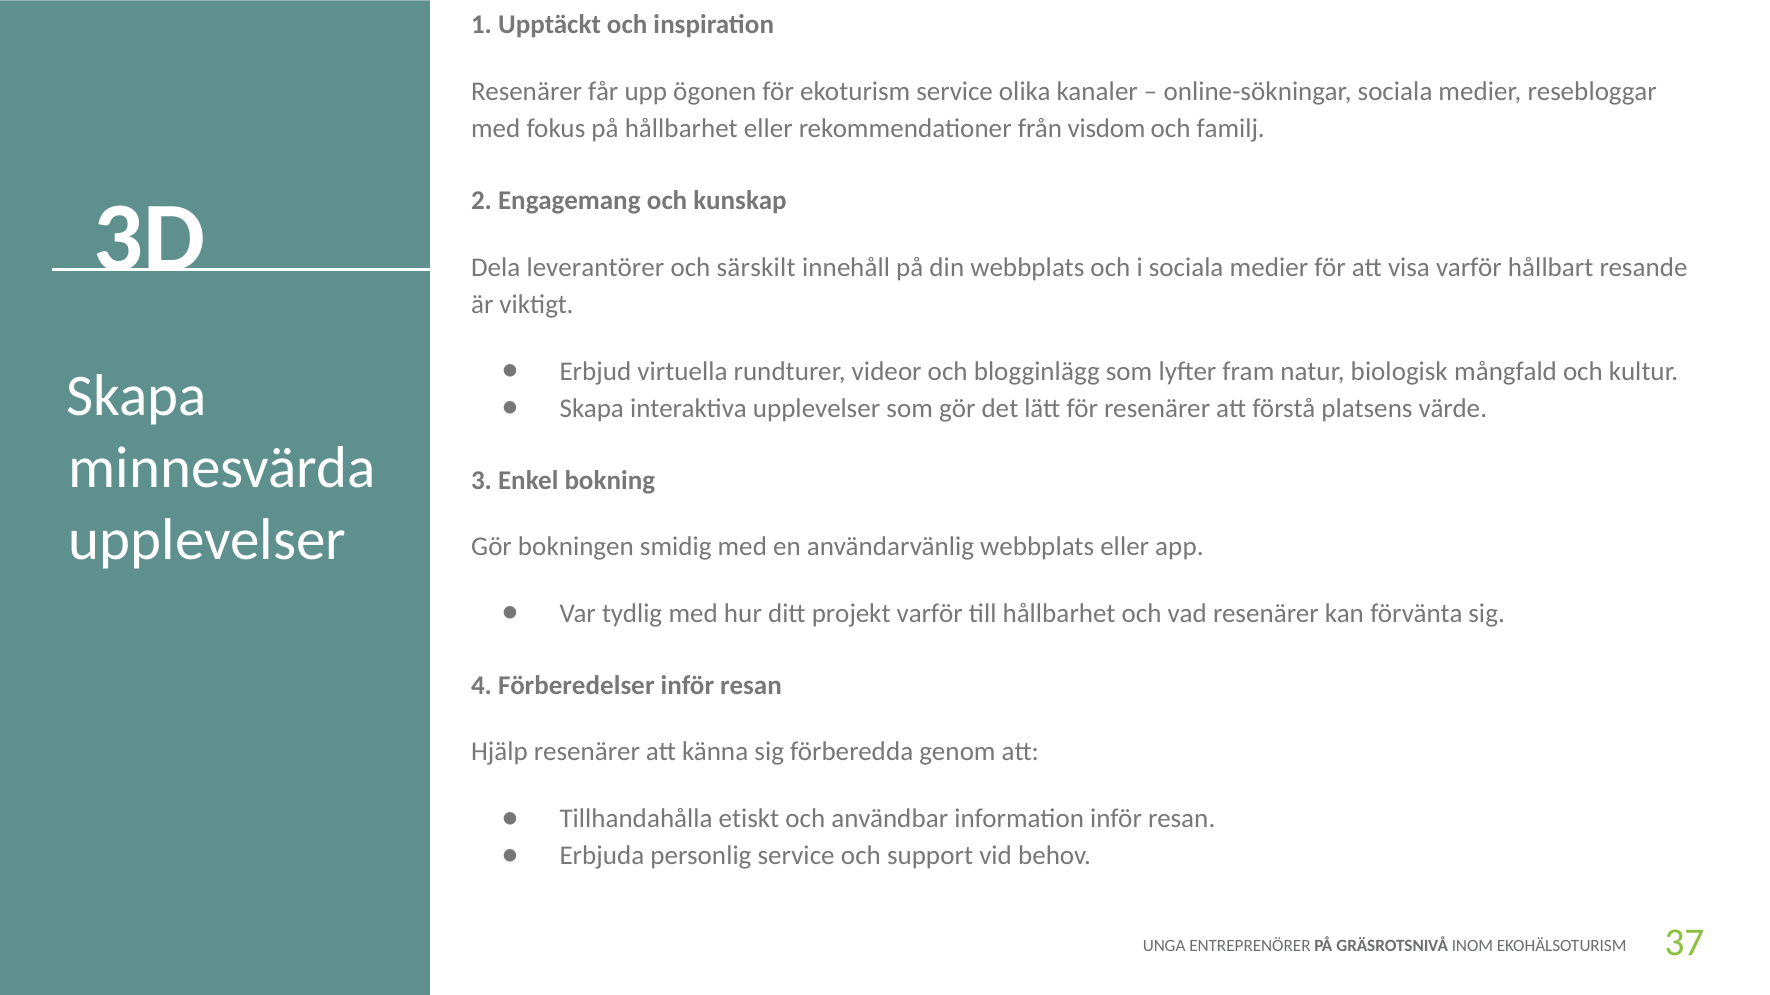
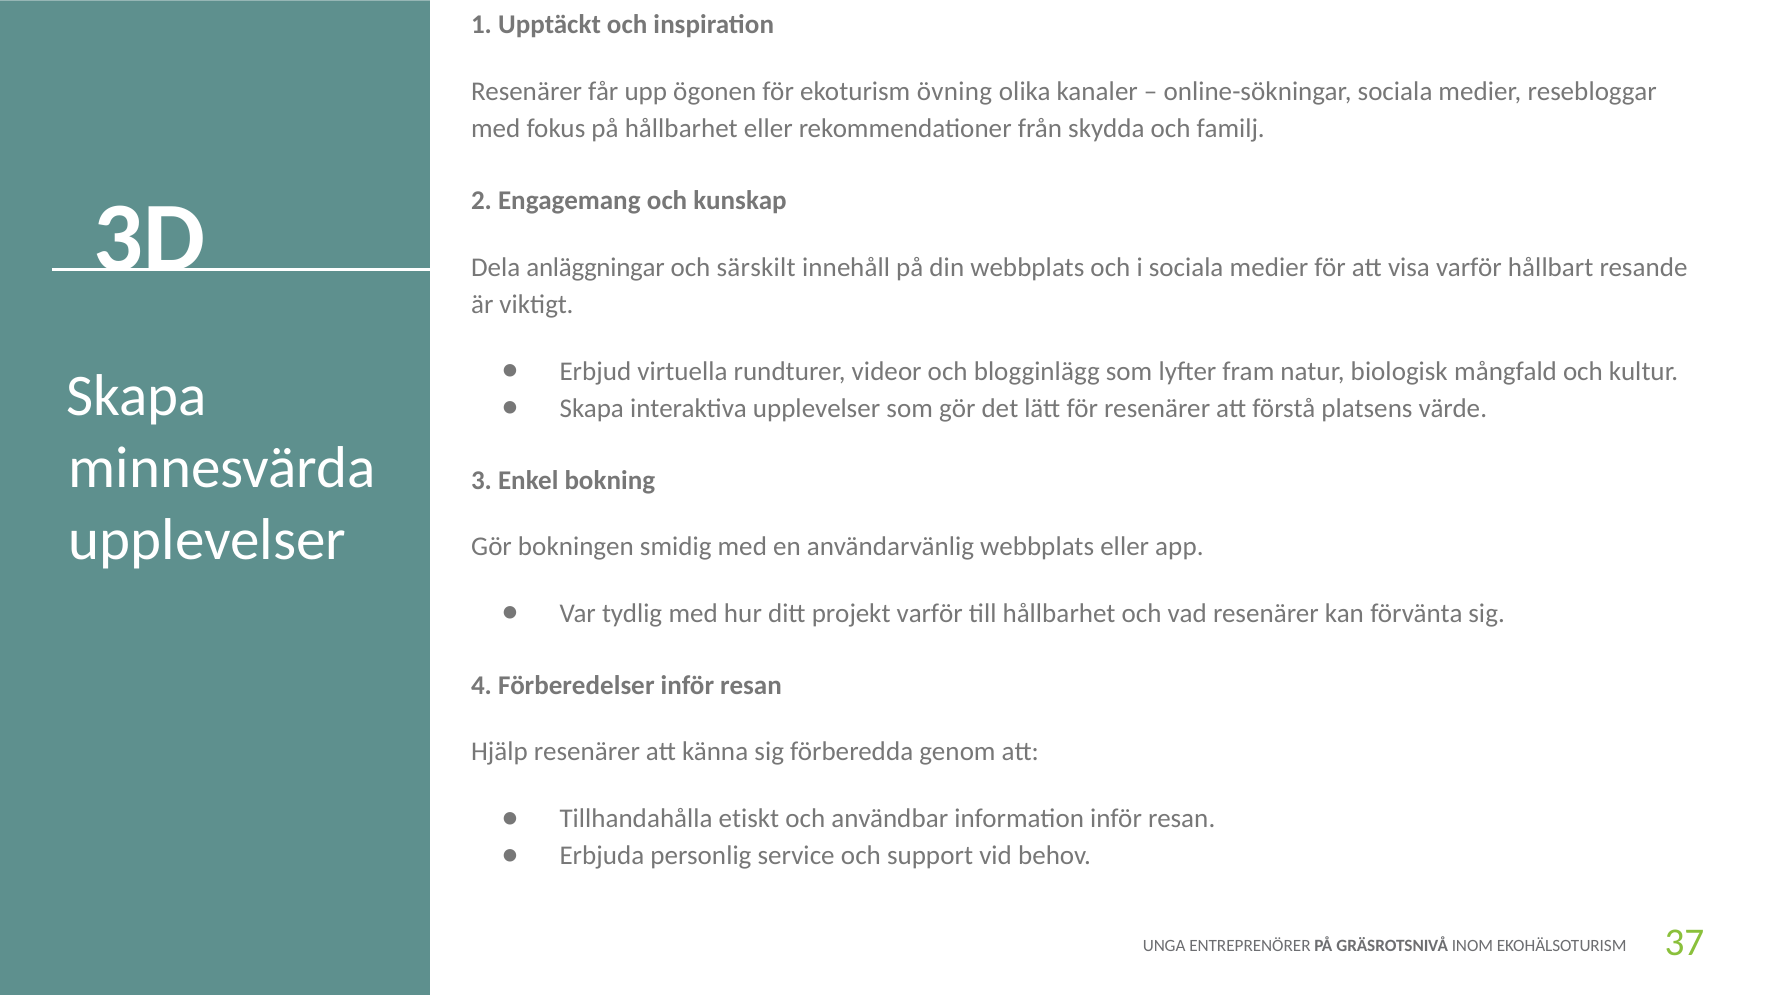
ekoturism service: service -> övning
visdom: visdom -> skydda
leverantörer: leverantörer -> anläggningar
